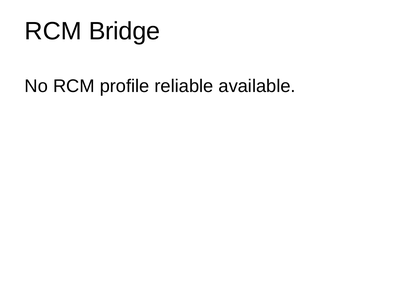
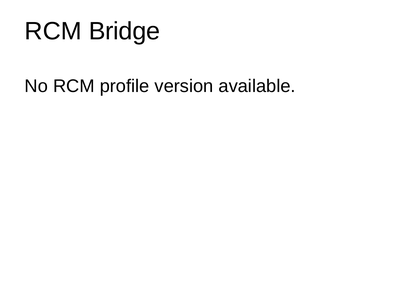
reliable: reliable -> version
